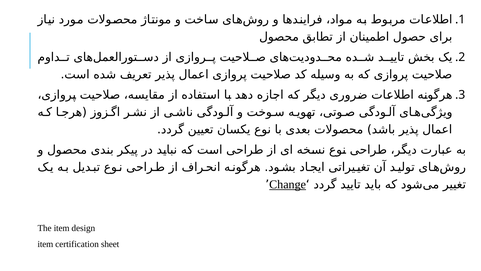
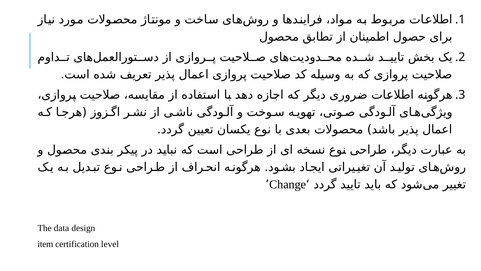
Change underline: present -> none
The item: item -> data
sheet: sheet -> level
